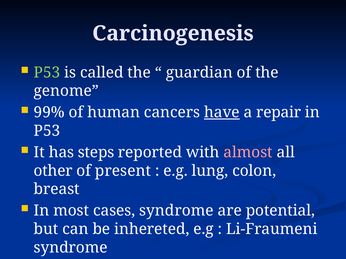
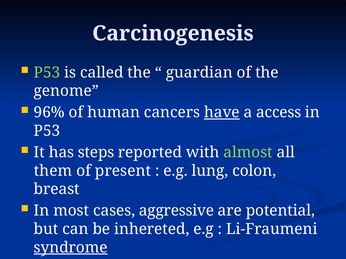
99%: 99% -> 96%
repair: repair -> access
almost colour: pink -> light green
other: other -> them
cases syndrome: syndrome -> aggressive
syndrome at (71, 248) underline: none -> present
